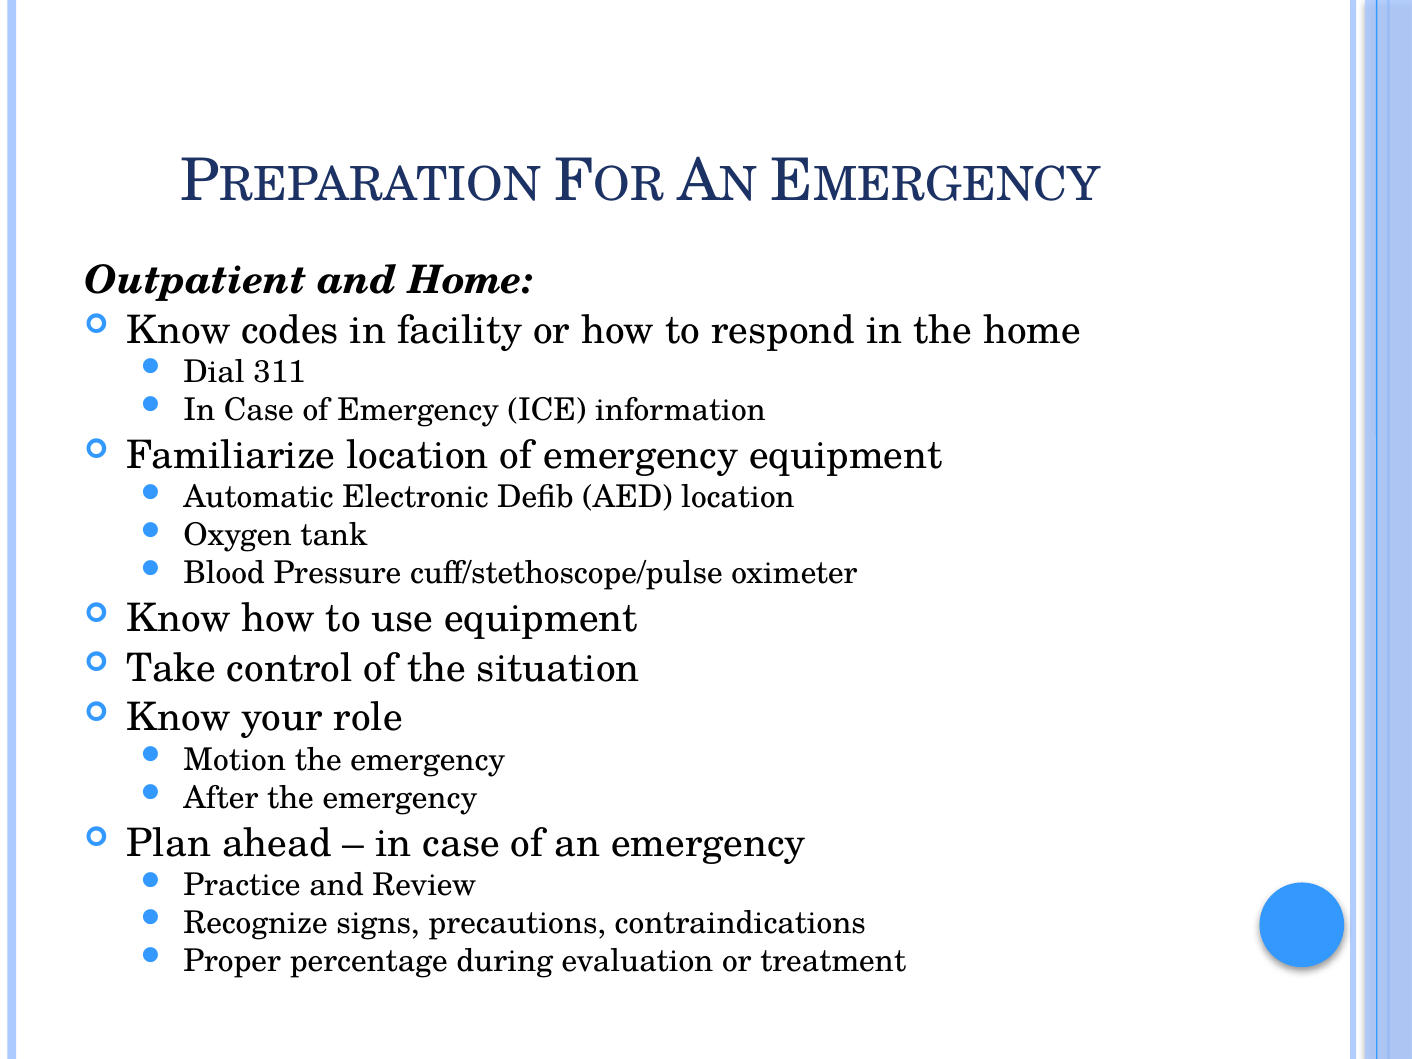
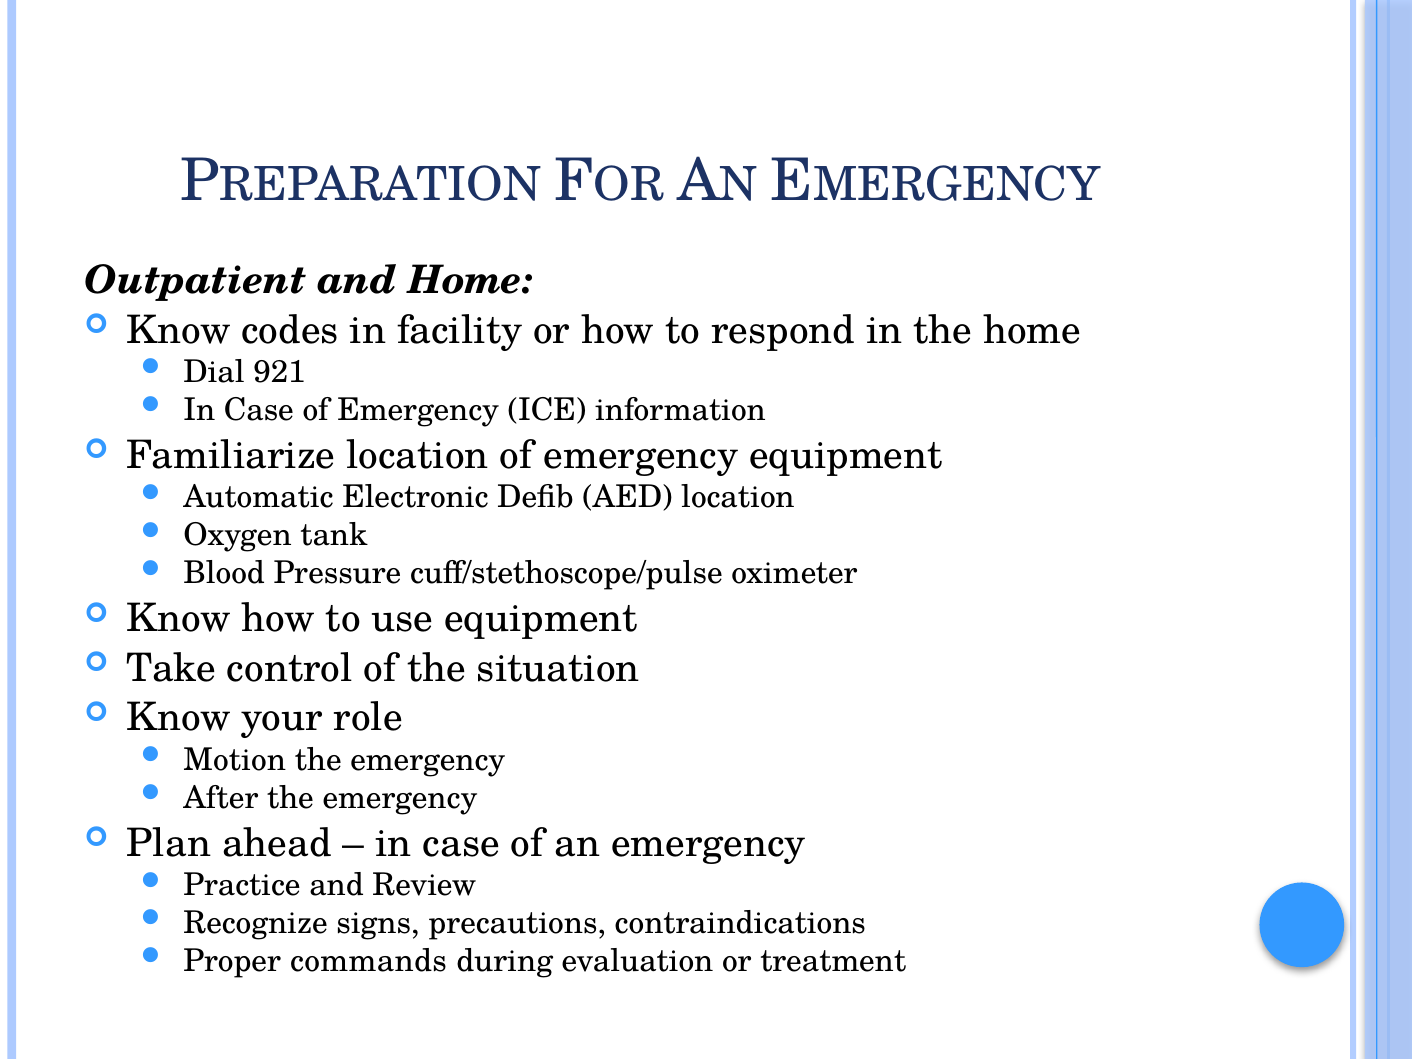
311: 311 -> 921
percentage: percentage -> commands
